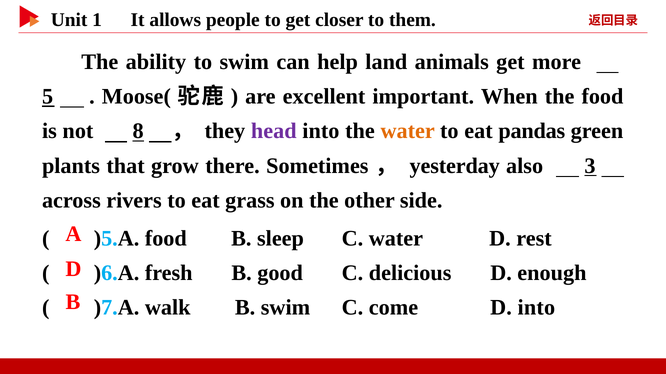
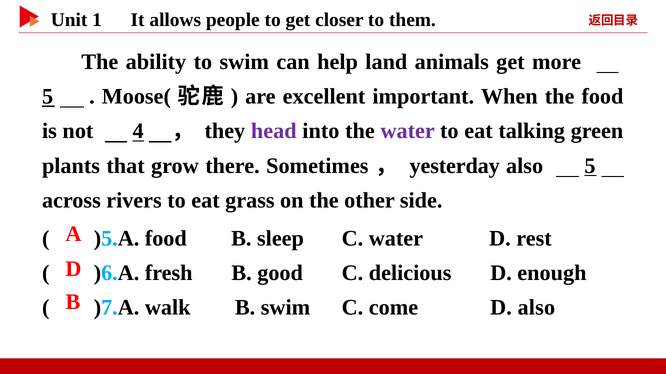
8: 8 -> 4
water at (408, 131) colour: orange -> purple
pandas: pandas -> talking
also 3: 3 -> 5
D into: into -> also
